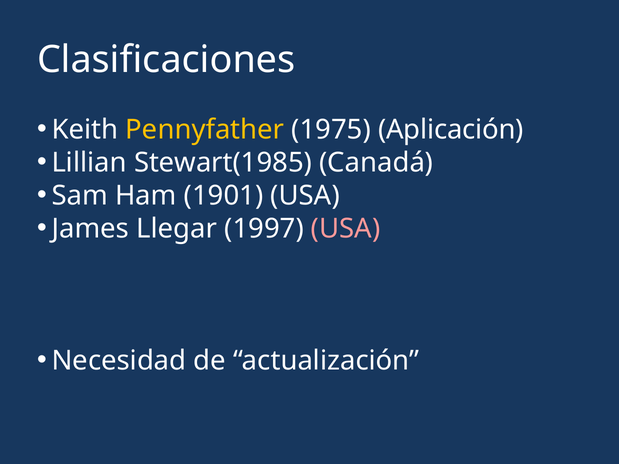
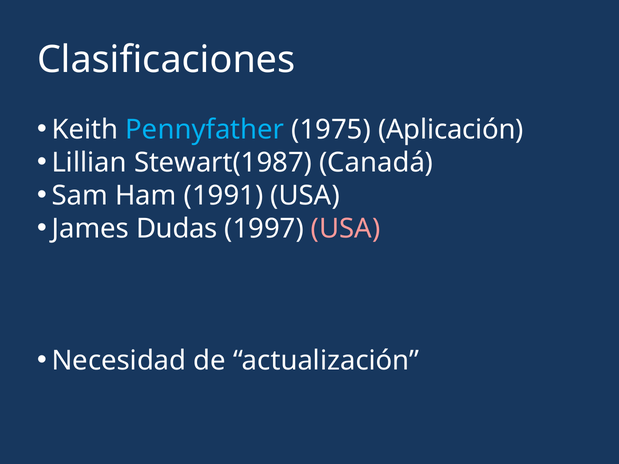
Pennyfather colour: yellow -> light blue
Stewart(1985: Stewart(1985 -> Stewart(1987
1901: 1901 -> 1991
Llegar: Llegar -> Dudas
